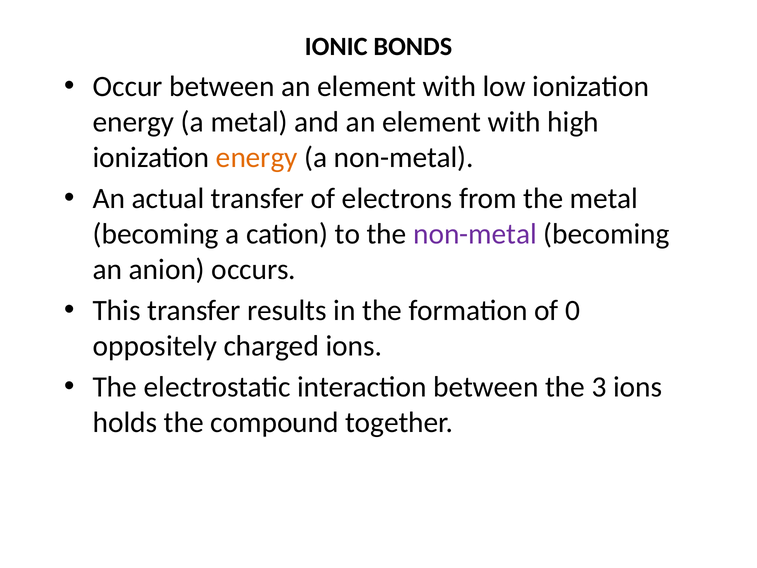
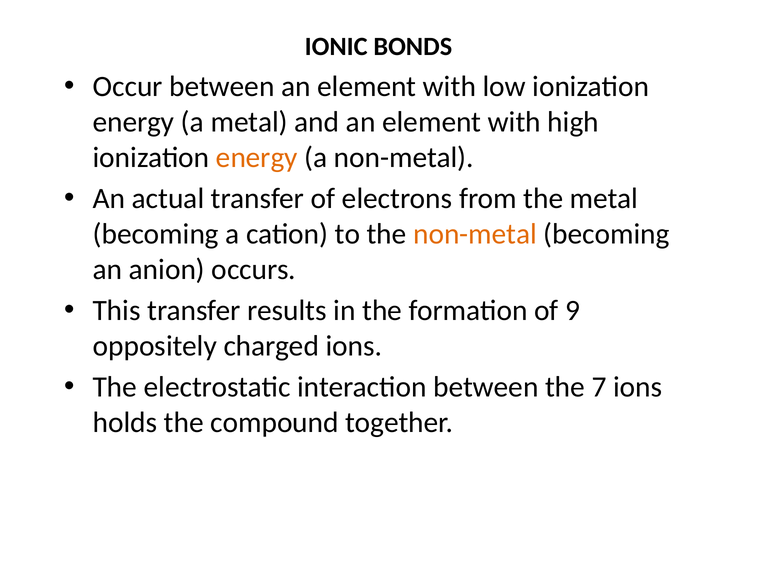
non-metal at (475, 234) colour: purple -> orange
0: 0 -> 9
3: 3 -> 7
